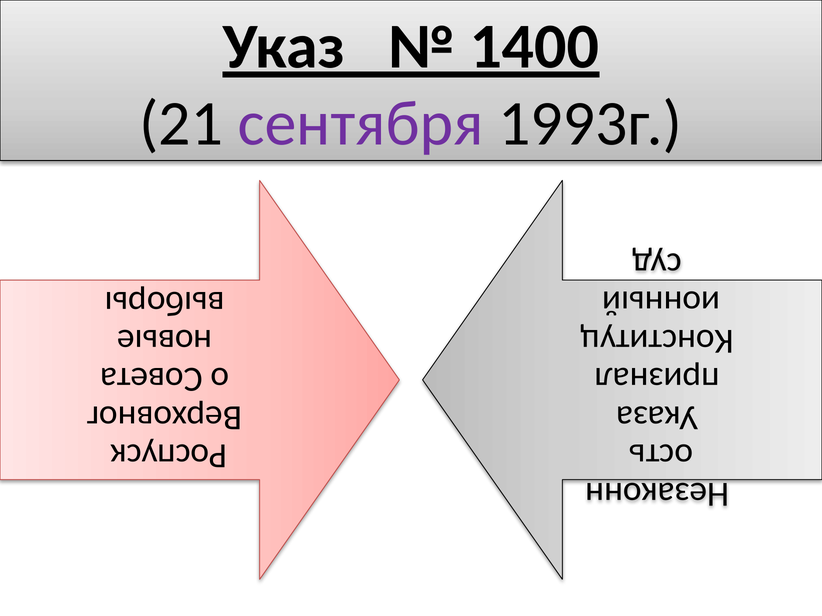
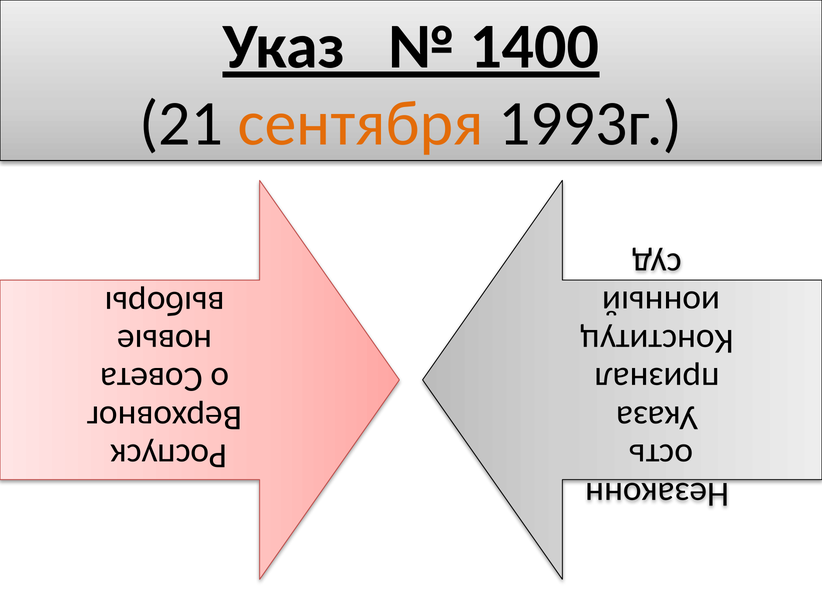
сентября colour: purple -> orange
